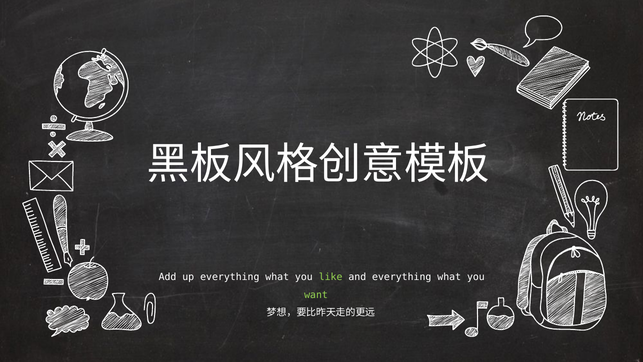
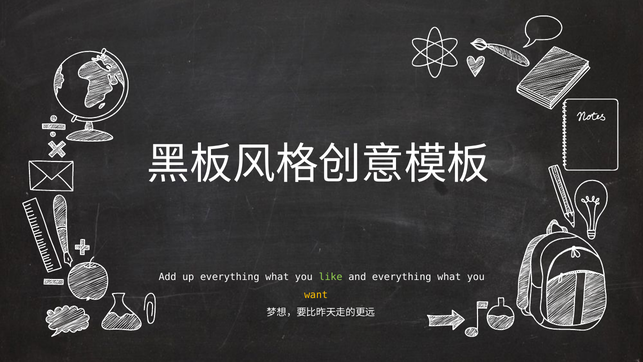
want colour: light green -> yellow
